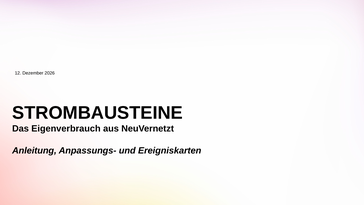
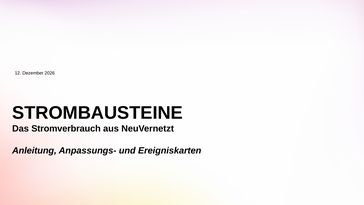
Eigenverbrauch: Eigenverbrauch -> Stromverbrauch
